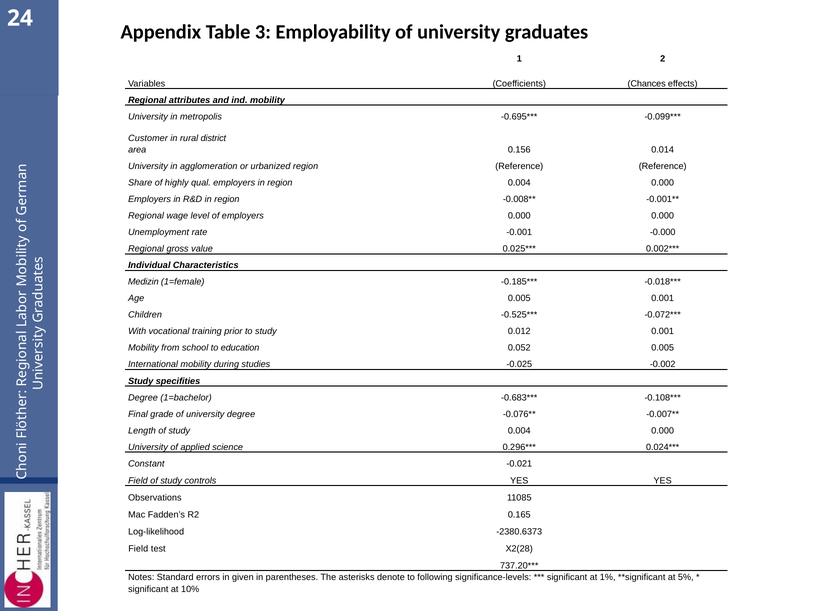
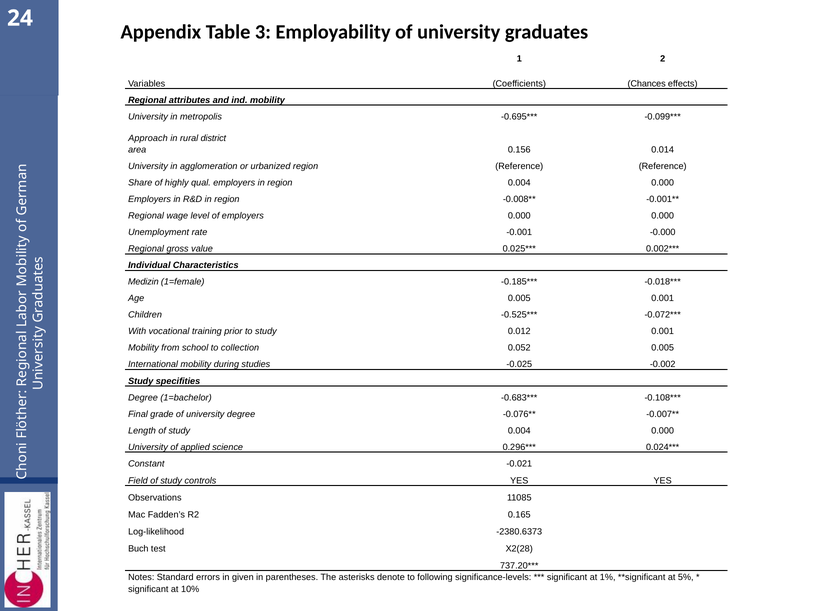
Customer: Customer -> Approach
education: education -> collection
Field at (138, 548): Field -> Buch
